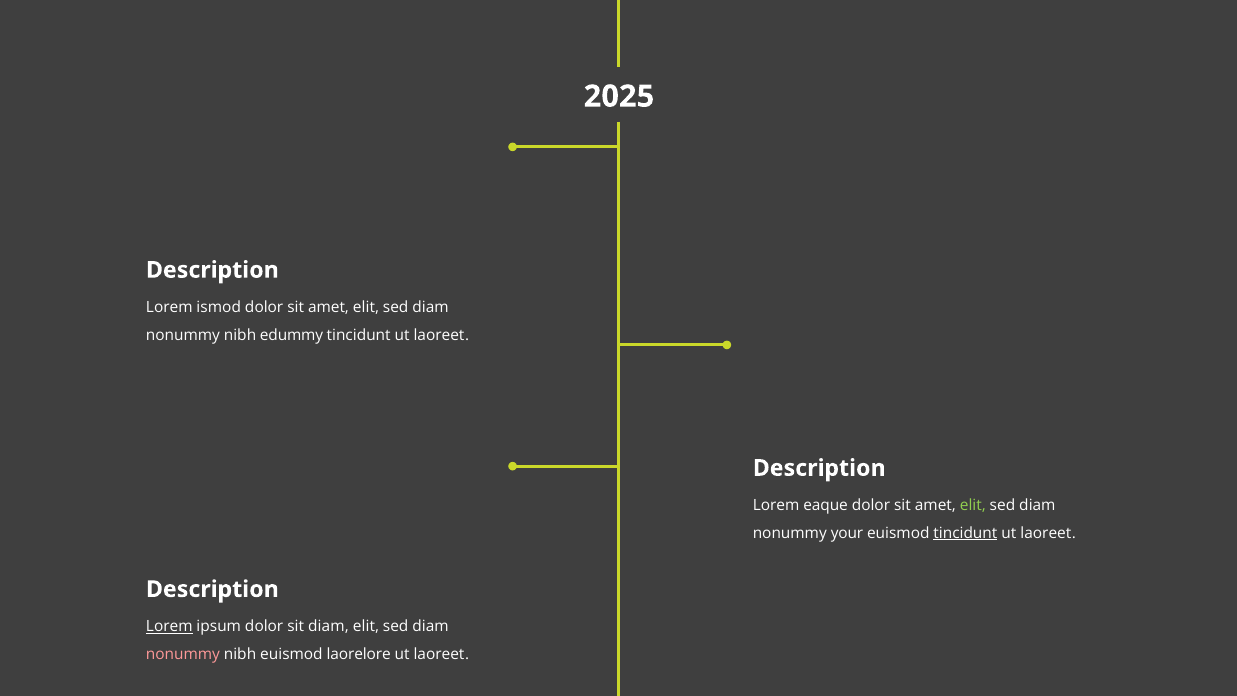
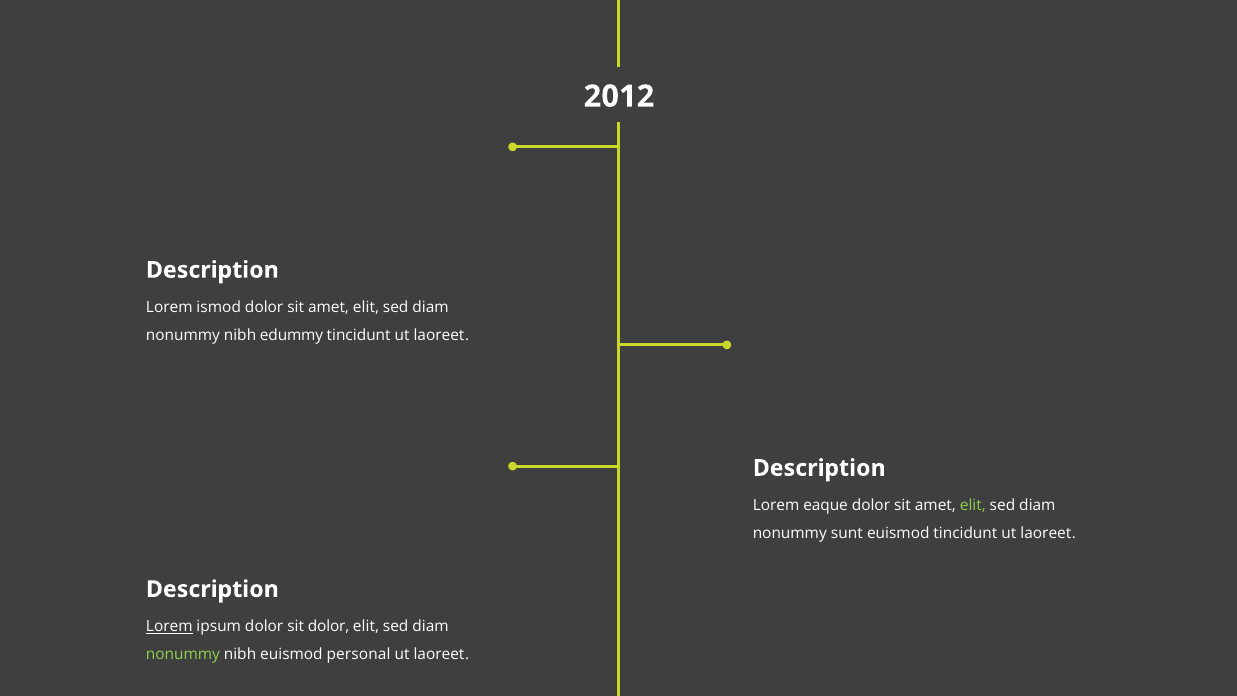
2025: 2025 -> 2012
your: your -> sunt
tincidunt at (965, 533) underline: present -> none
sit diam: diam -> dolor
nonummy at (183, 654) colour: pink -> light green
laorelore: laorelore -> personal
